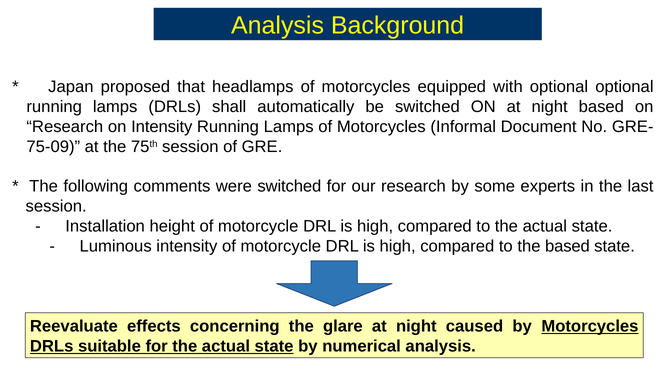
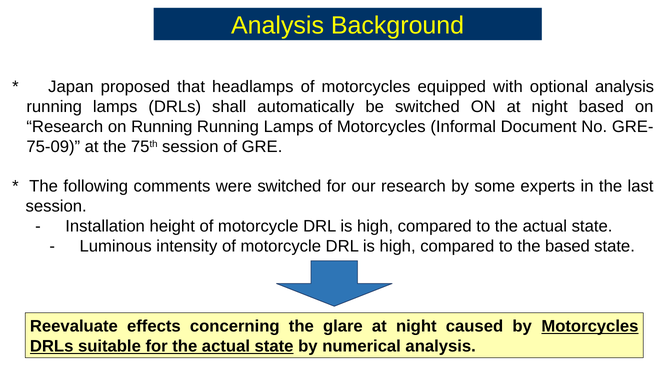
optional optional: optional -> analysis
on Intensity: Intensity -> Running
